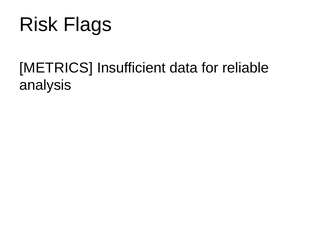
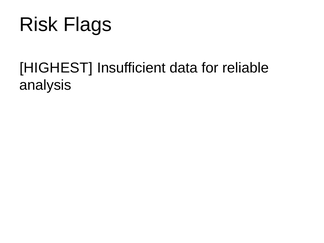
METRICS: METRICS -> HIGHEST
